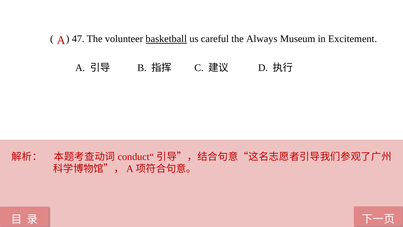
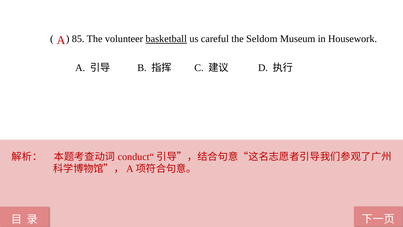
47: 47 -> 85
Always: Always -> Seldom
Excitement: Excitement -> Housework
